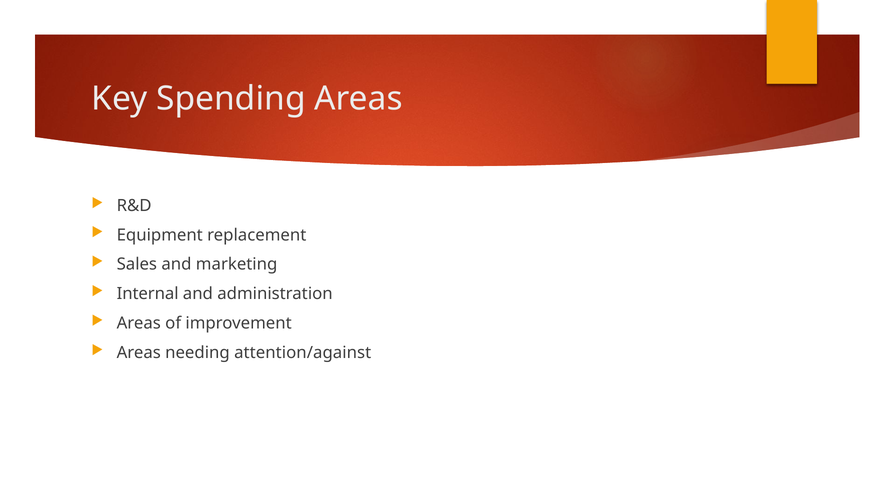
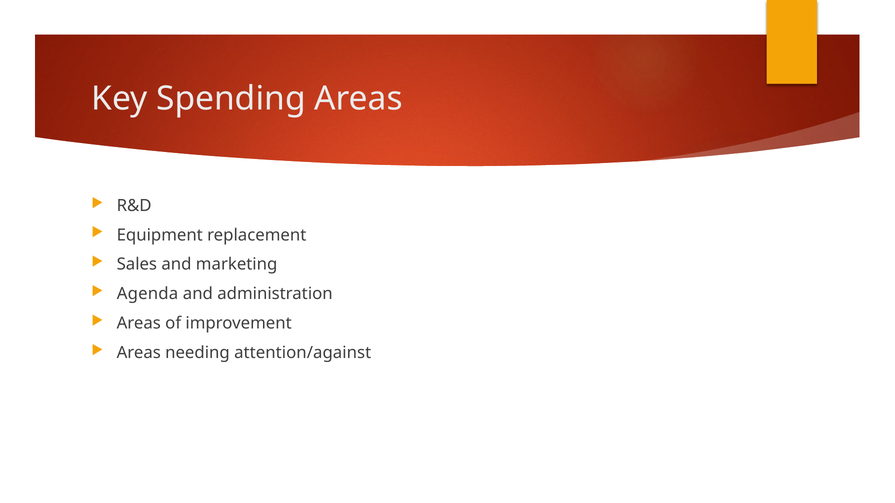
Internal: Internal -> Agenda
